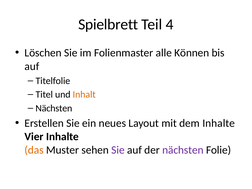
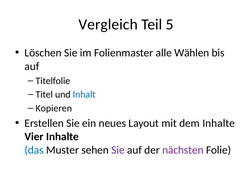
Spielbrett: Spielbrett -> Vergleich
4: 4 -> 5
Können: Können -> Wählen
Inhalt colour: orange -> blue
Nächsten at (54, 108): Nächsten -> Kopieren
das colour: orange -> blue
